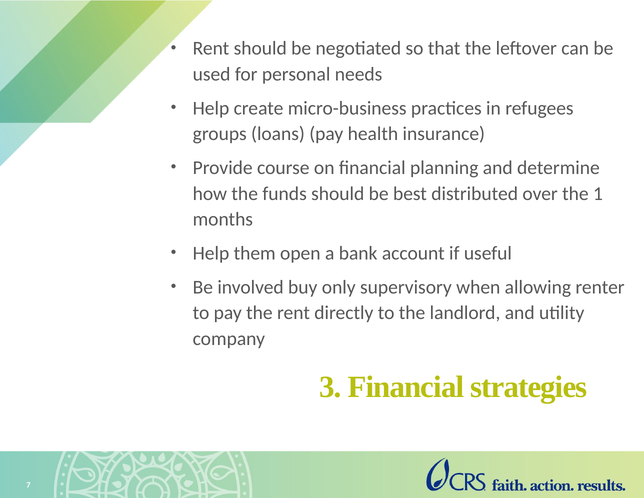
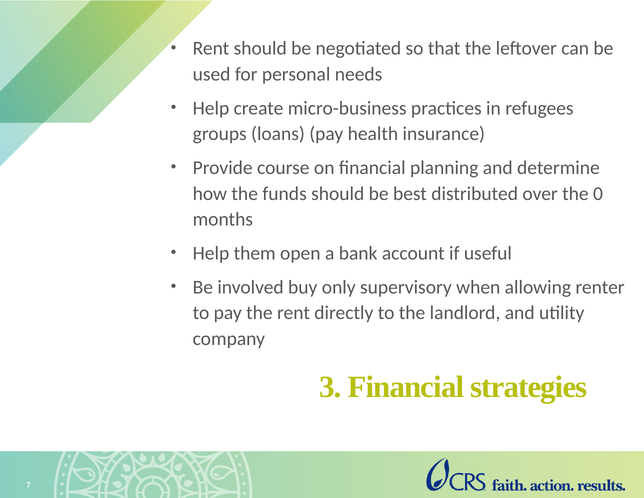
1: 1 -> 0
